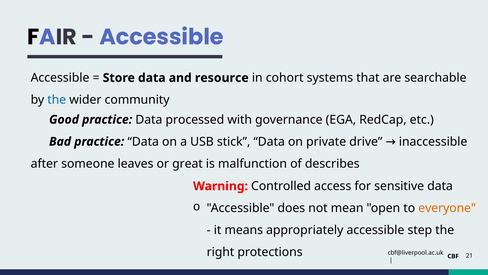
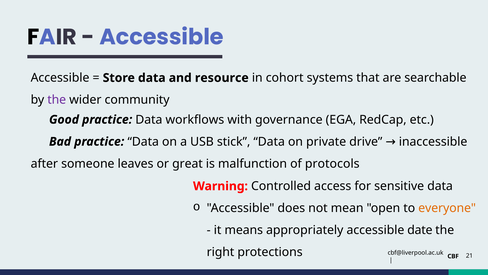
the at (57, 100) colour: blue -> purple
processed: processed -> workflows
describes: describes -> protocols
step: step -> date
